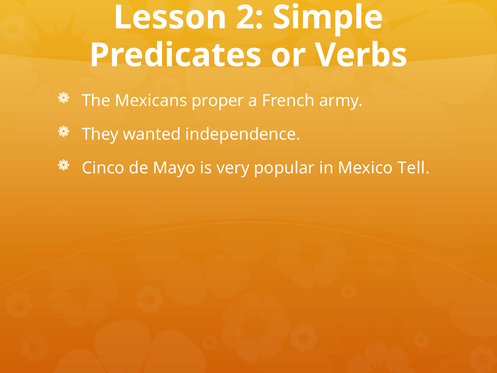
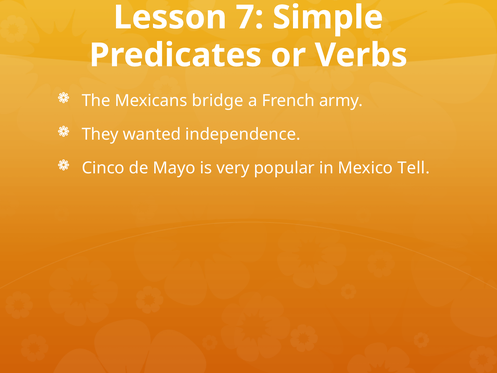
2: 2 -> 7
proper: proper -> bridge
